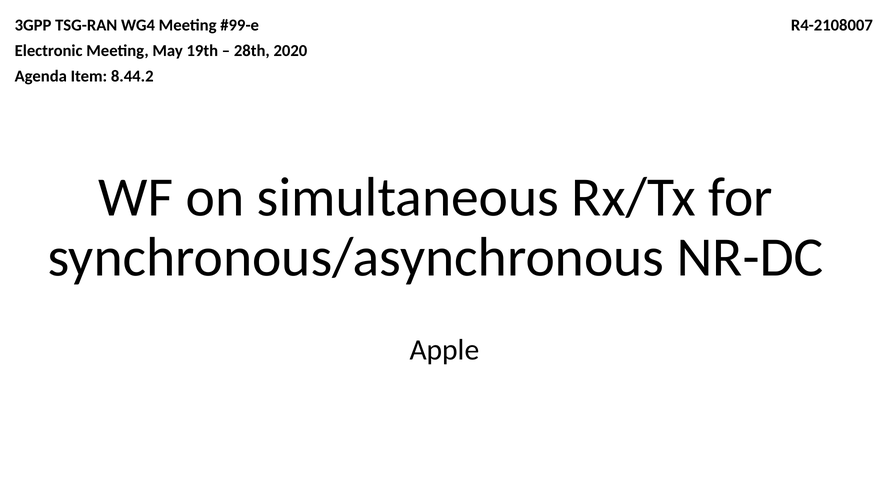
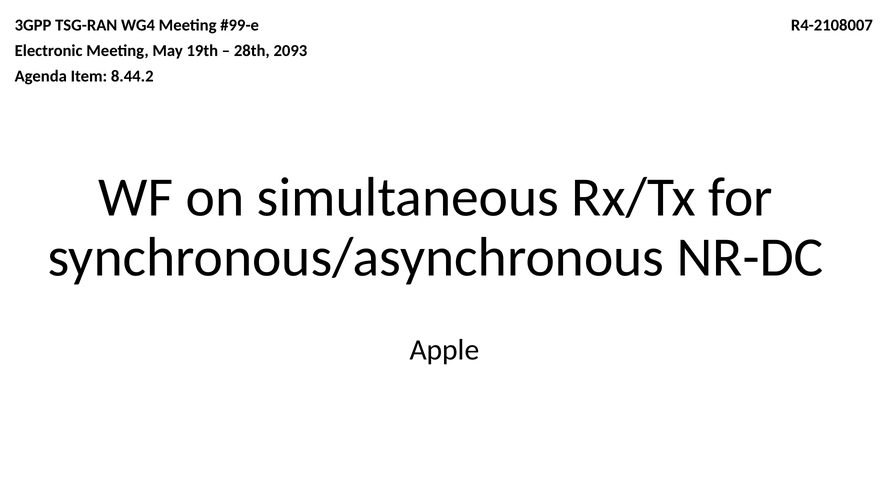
2020: 2020 -> 2093
